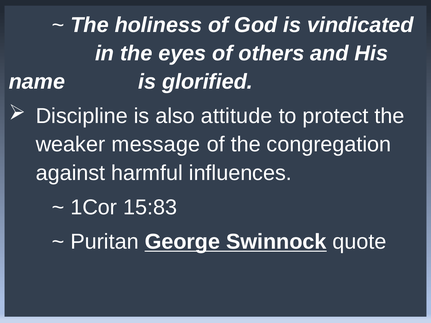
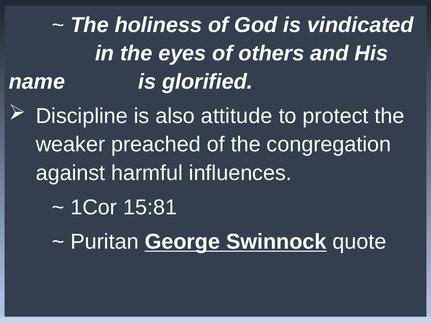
message: message -> preached
15:83: 15:83 -> 15:81
